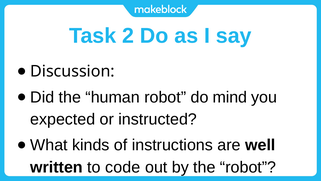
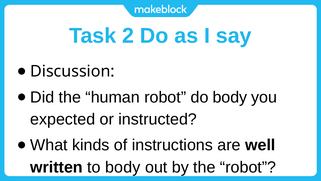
do mind: mind -> body
to code: code -> body
